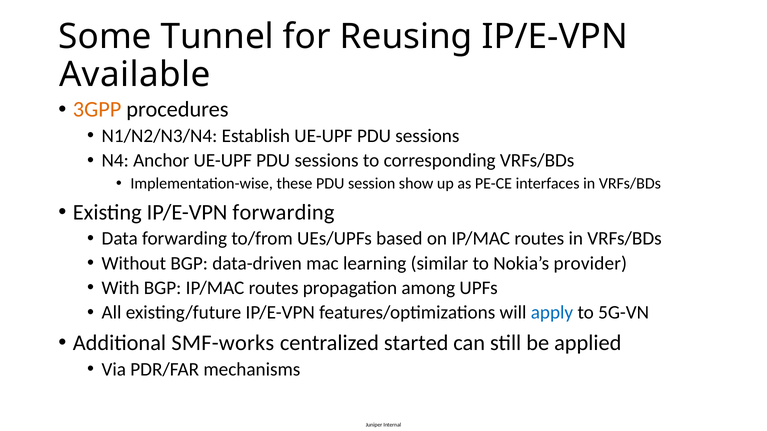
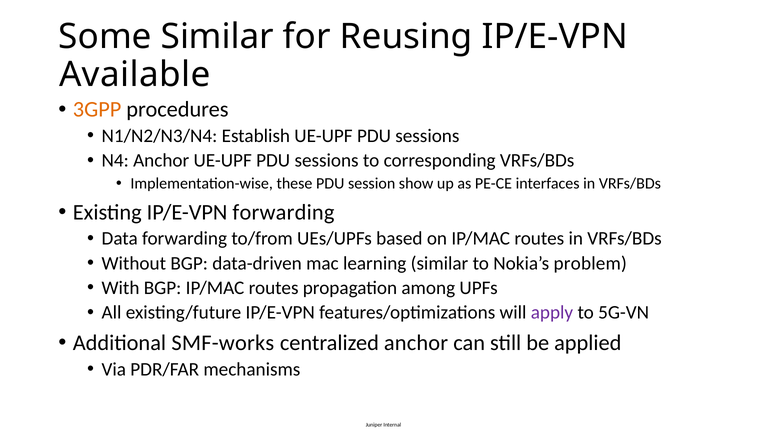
Some Tunnel: Tunnel -> Similar
provider: provider -> problem
apply colour: blue -> purple
centralized started: started -> anchor
